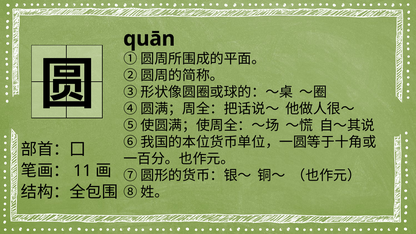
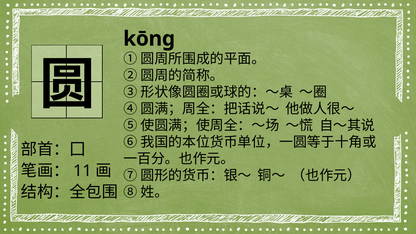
quān: quān -> kōng
